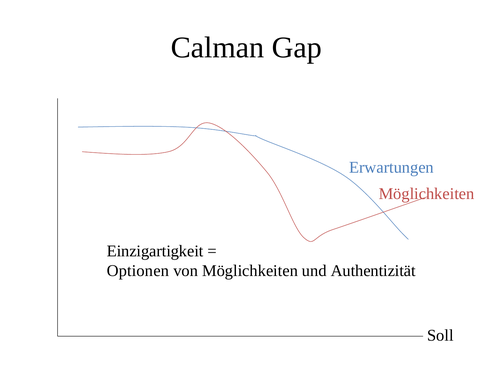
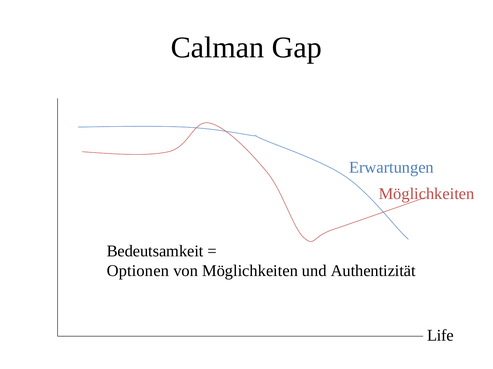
Einzigartigkeit: Einzigartigkeit -> Bedeutsamkeit
Soll: Soll -> Life
